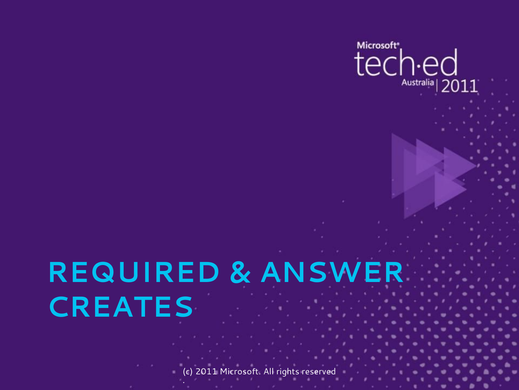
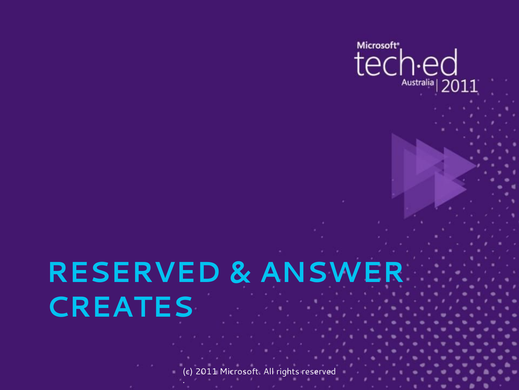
REQUIRED at (133, 272): REQUIRED -> RESERVED
